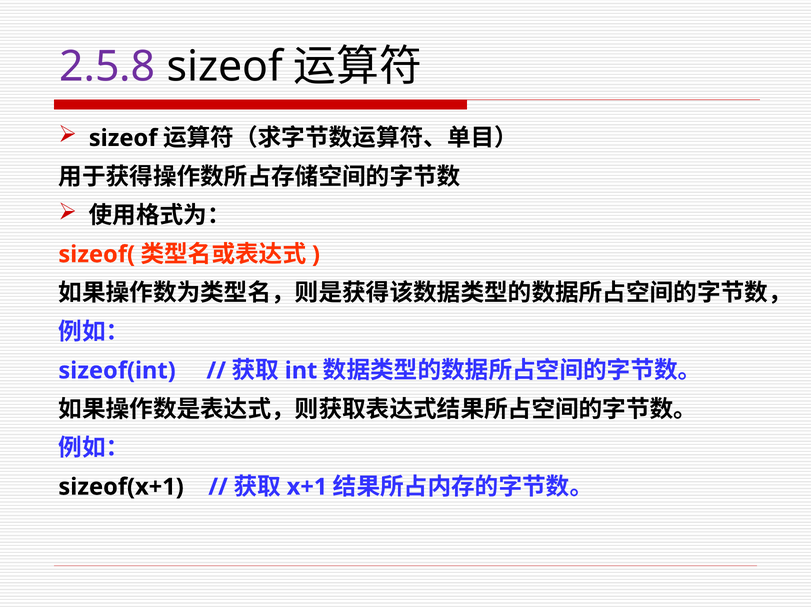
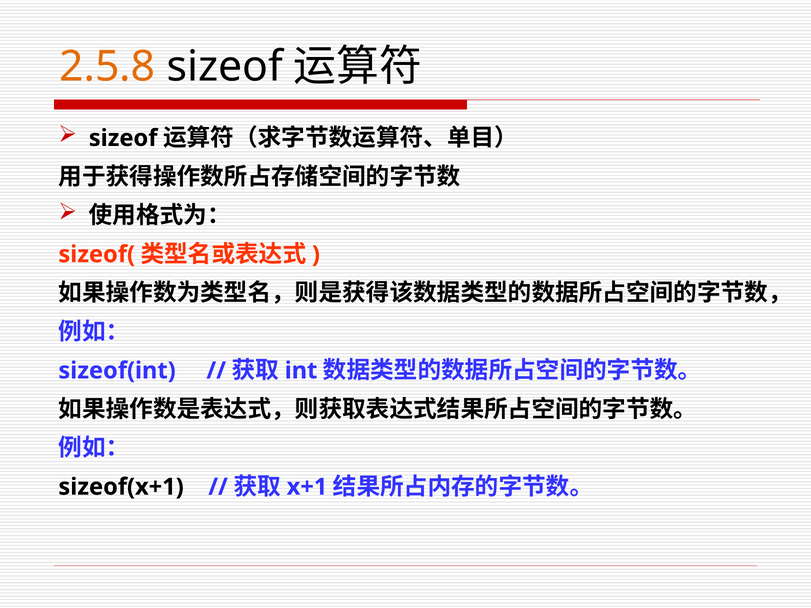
2.5.8 colour: purple -> orange
